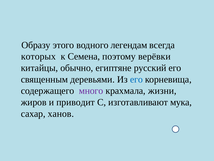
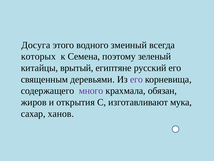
Образу: Образу -> Досуга
легендам: легендам -> змеиный
верёвки: верёвки -> зеленый
обычно: обычно -> врытый
его at (136, 79) colour: blue -> purple
жизни: жизни -> обязан
приводит: приводит -> открытия
